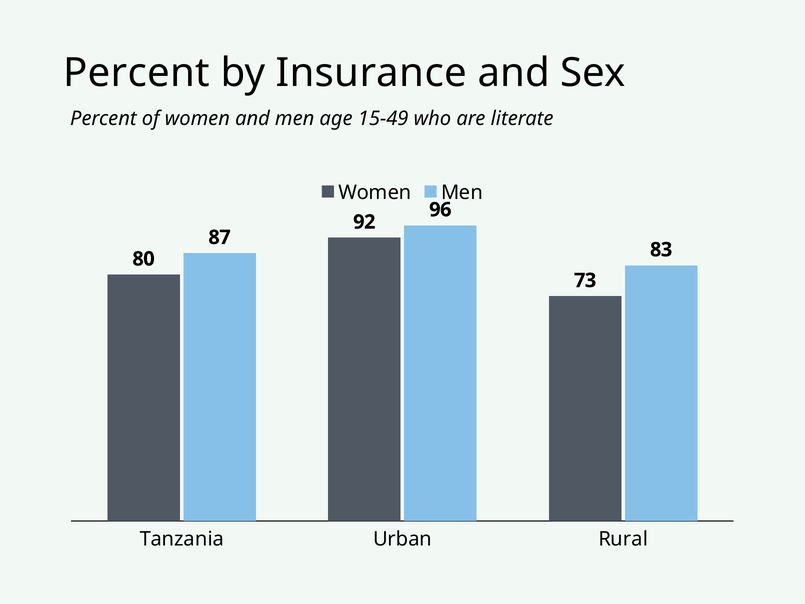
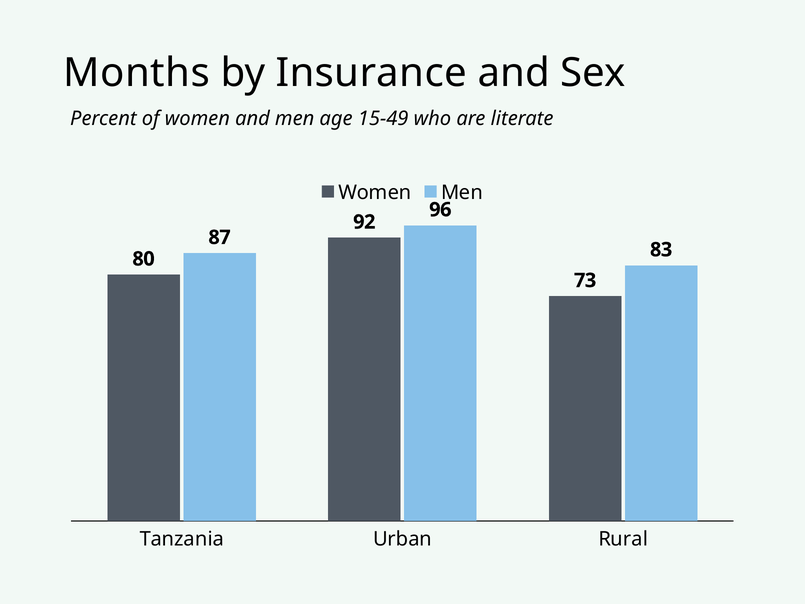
Percent at (137, 73): Percent -> Months
